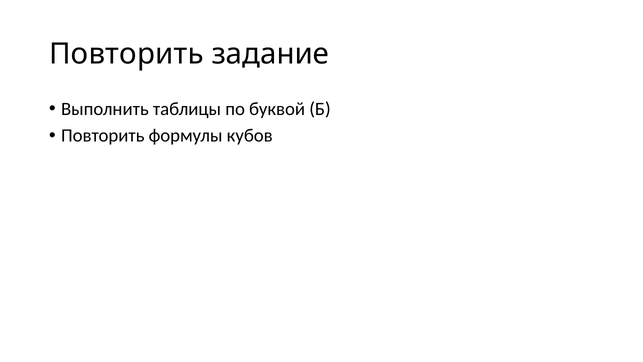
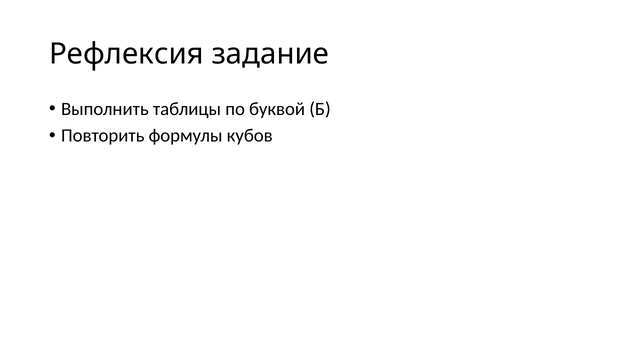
Повторить at (126, 54): Повторить -> Рефлексия
